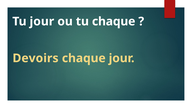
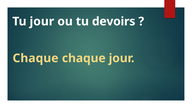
tu chaque: chaque -> devoirs
Devoirs at (36, 58): Devoirs -> Chaque
